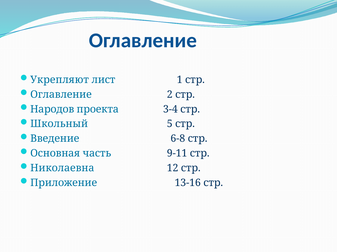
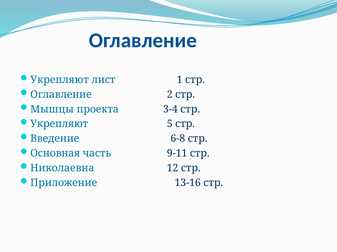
Народов: Народов -> Мышцы
Школьный at (59, 124): Школьный -> Укрепляют
